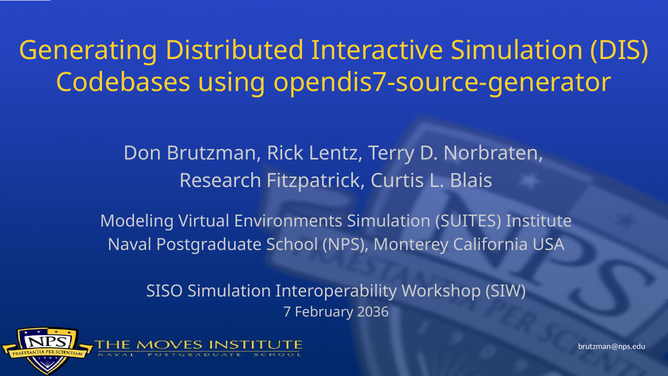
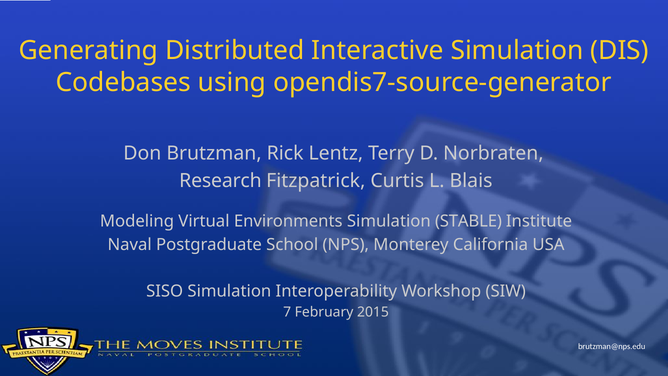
SUITES: SUITES -> STABLE
2036: 2036 -> 2015
